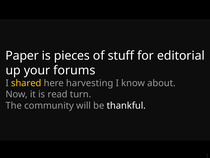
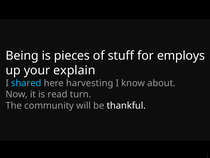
Paper: Paper -> Being
editorial: editorial -> employs
forums: forums -> explain
shared colour: yellow -> light blue
